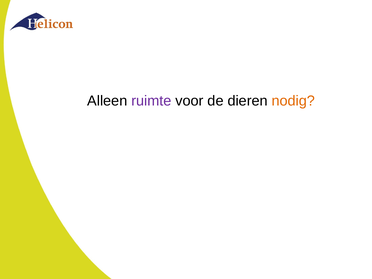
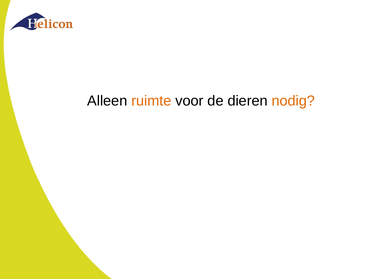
ruimte colour: purple -> orange
